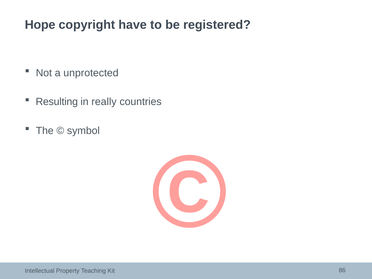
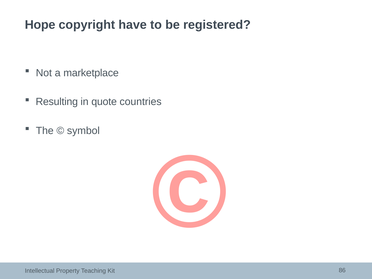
unprotected: unprotected -> marketplace
really: really -> quote
